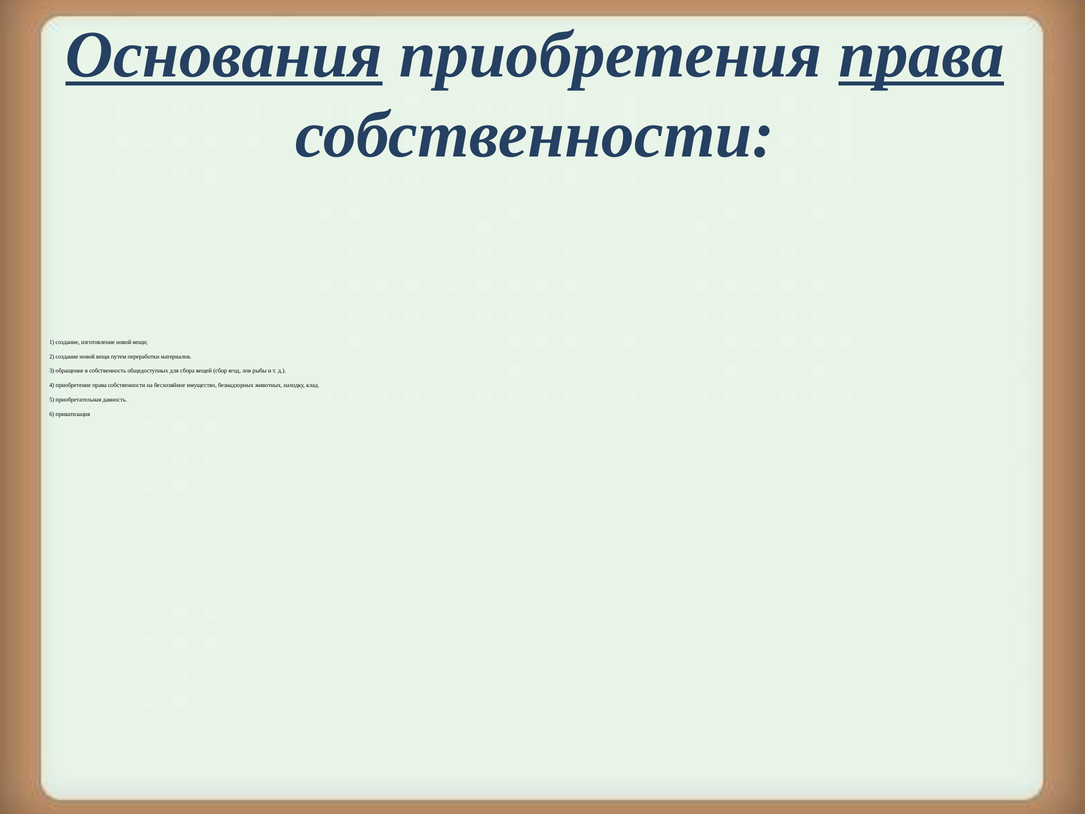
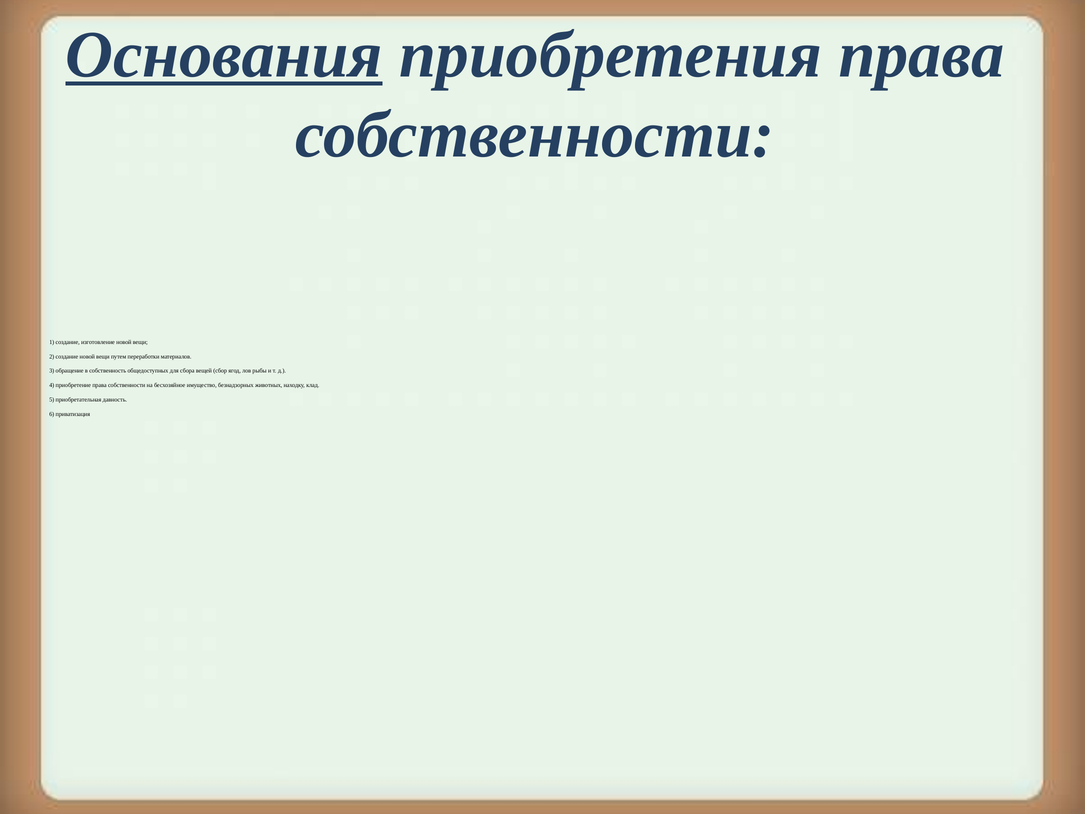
права at (921, 55) underline: present -> none
